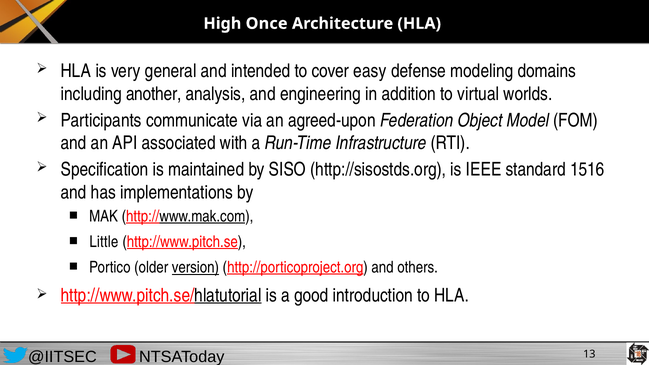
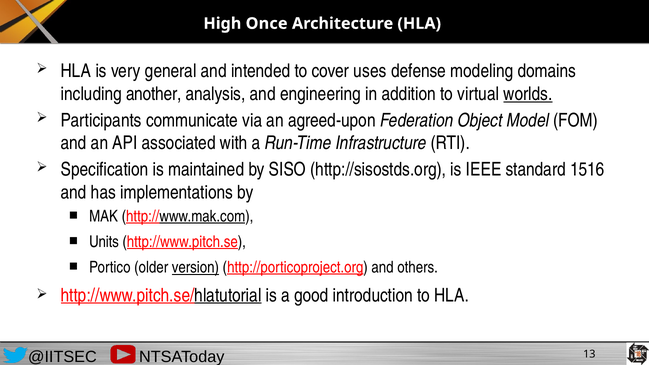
easy: easy -> uses
worlds underline: none -> present
Little: Little -> Units
